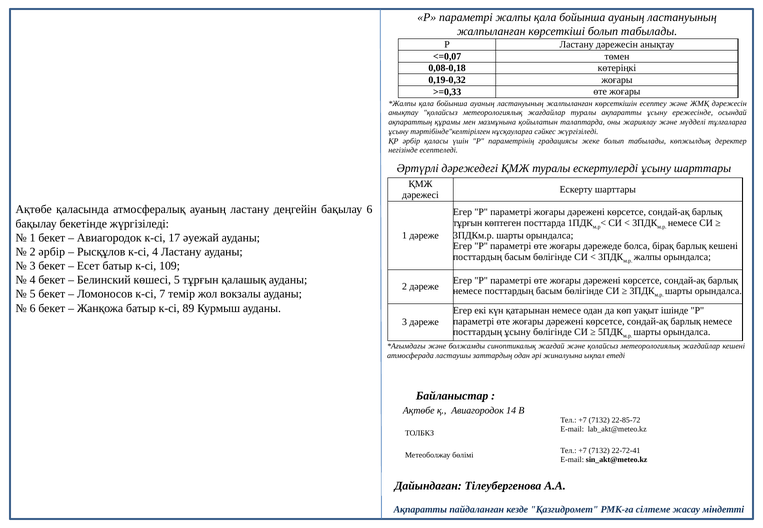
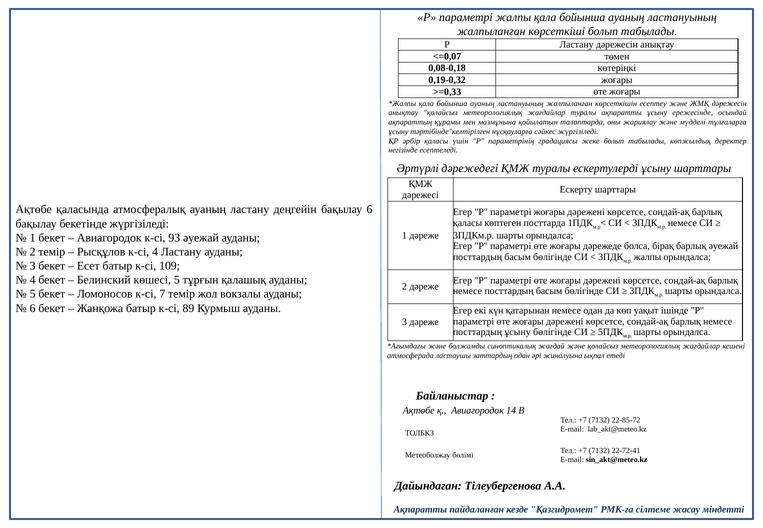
тұрғын at (468, 223): тұрғын -> қаласы
17: 17 -> 93
барлық кешені: кешені -> әуежай
2 әрбір: әрбір -> темір
